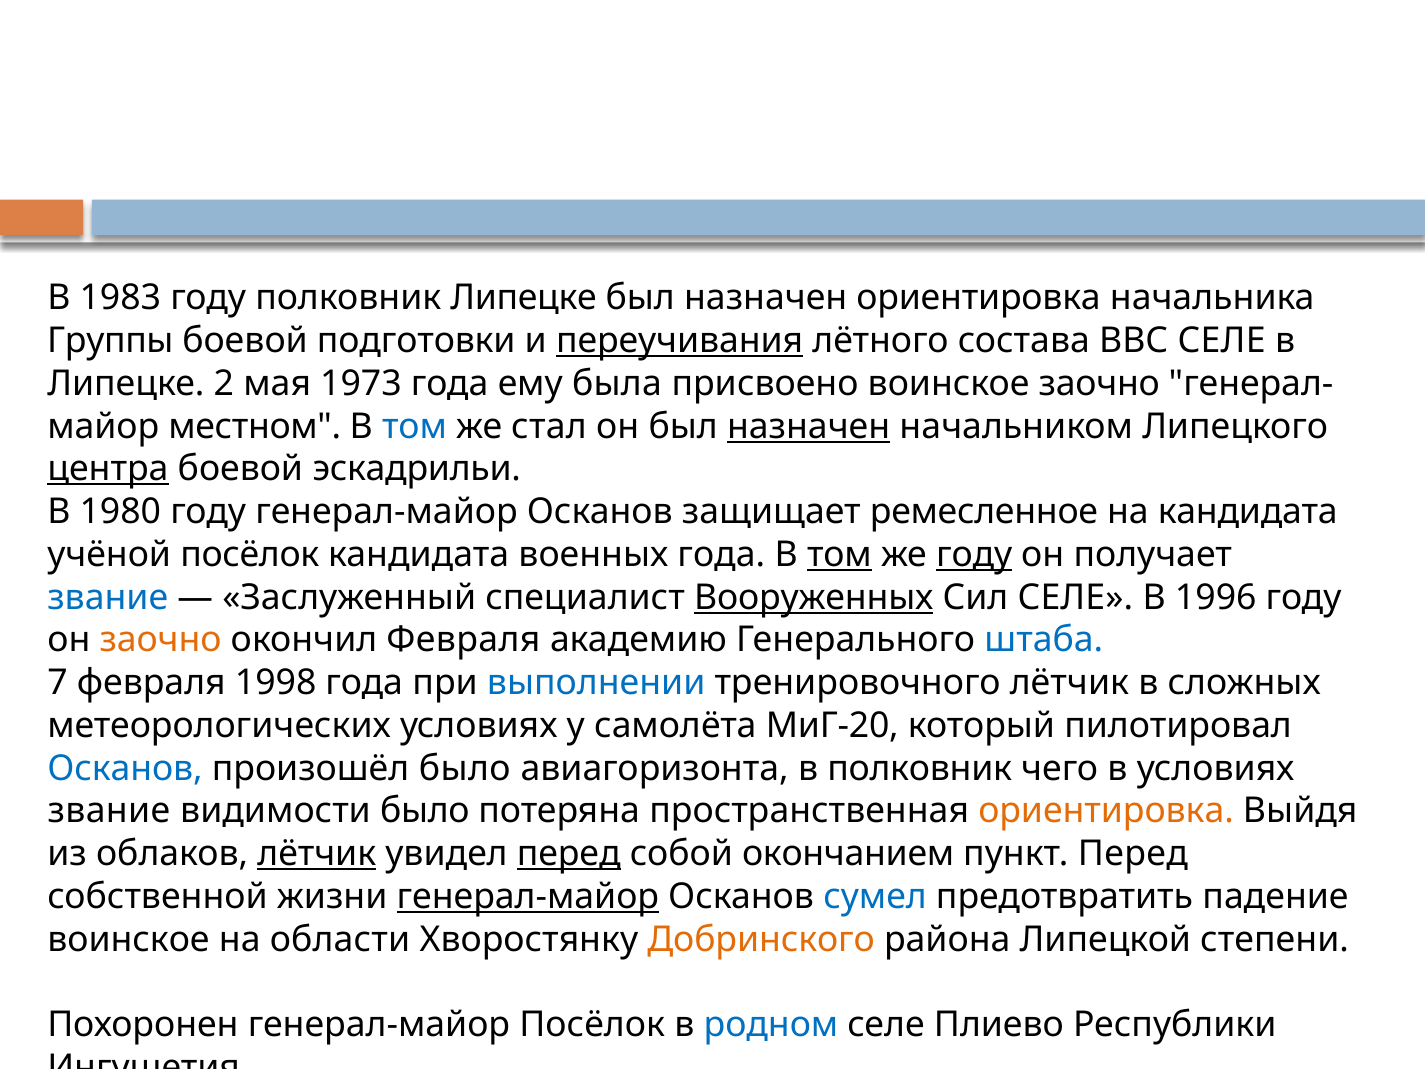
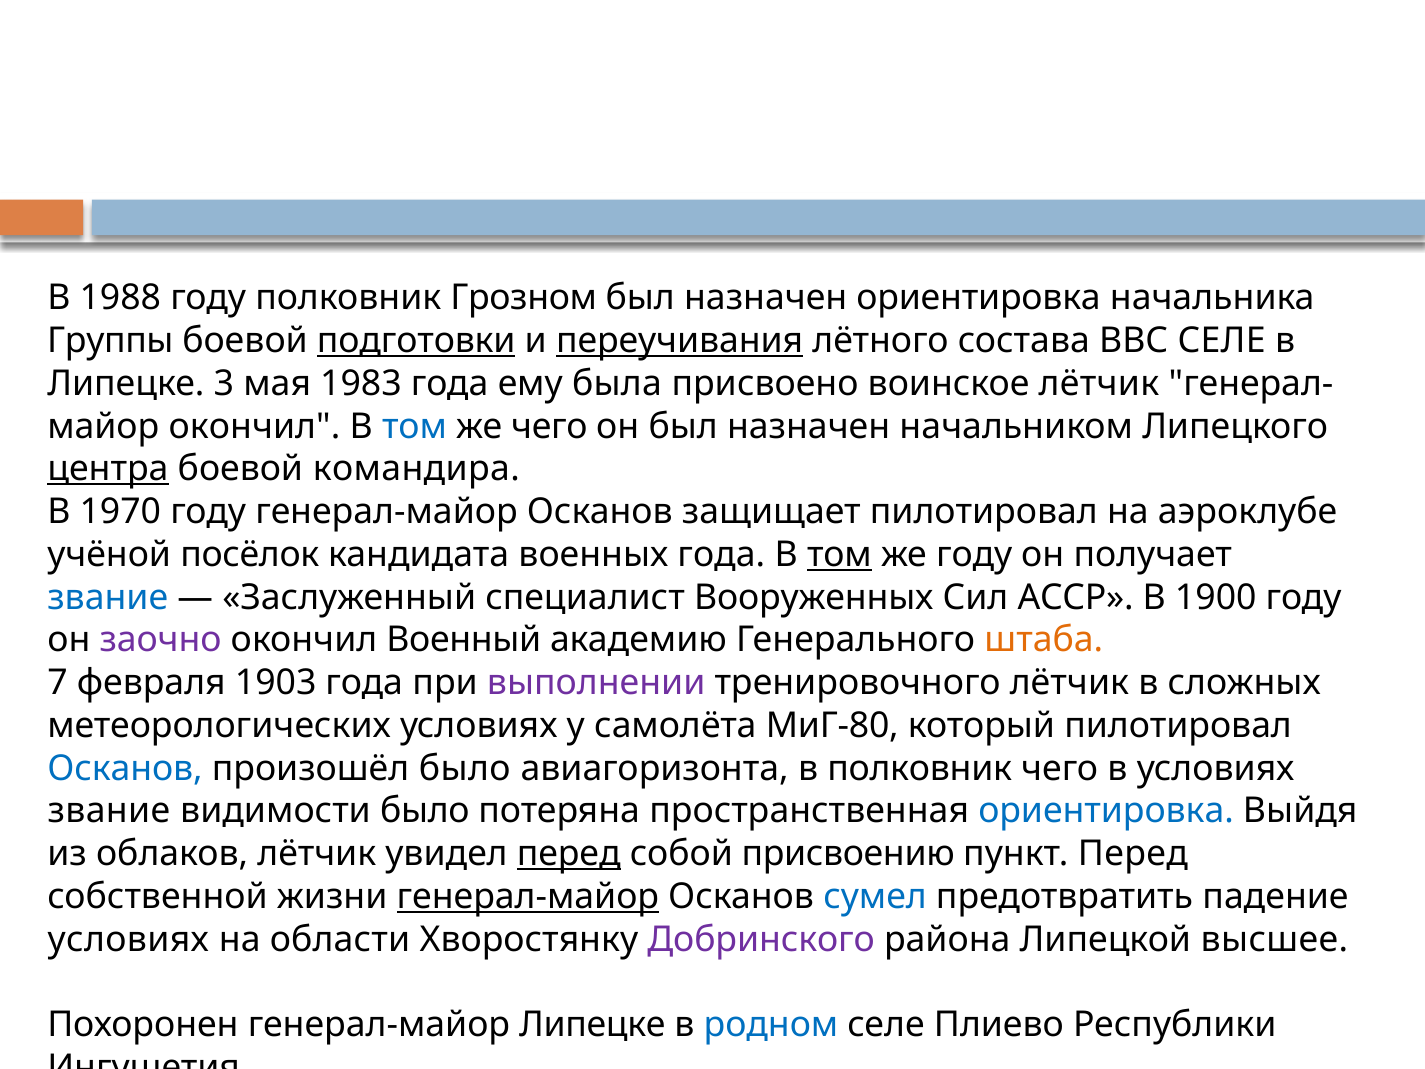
1983: 1983 -> 1988
полковник Липецке: Липецке -> Грозном
подготовки underline: none -> present
2: 2 -> 3
1973: 1973 -> 1983
воинское заочно: заочно -> лётчик
местном at (255, 426): местном -> окончил
же стал: стал -> чего
назначен at (809, 426) underline: present -> none
эскадрильи: эскадрильи -> командира
1980: 1980 -> 1970
защищает ремесленное: ремесленное -> пилотировал
на кандидата: кандидата -> аэроклубе
году at (974, 554) underline: present -> none
Вооруженных underline: present -> none
Сил СЕЛЕ: СЕЛЕ -> АССР
1996: 1996 -> 1900
заочно at (161, 640) colour: orange -> purple
окончил Февраля: Февраля -> Военный
штаба colour: blue -> orange
1998: 1998 -> 1903
выполнении colour: blue -> purple
МиГ-20: МиГ-20 -> МиГ-80
ориентировка at (1106, 811) colour: orange -> blue
лётчик at (317, 854) underline: present -> none
окончанием: окончанием -> присвоению
воинское at (128, 939): воинское -> условиях
Добринского colour: orange -> purple
степени: степени -> высшее
генерал-майор Посёлок: Посёлок -> Липецке
